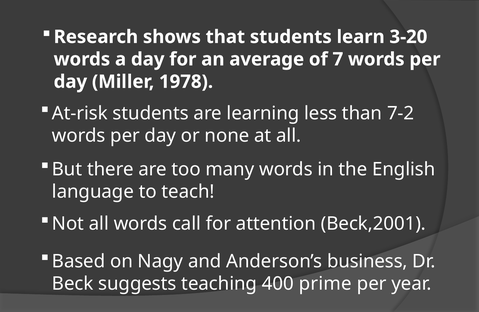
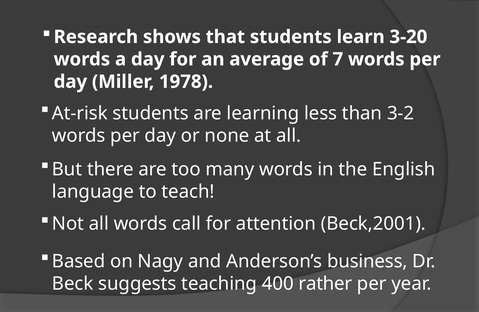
7-2: 7-2 -> 3-2
prime: prime -> rather
